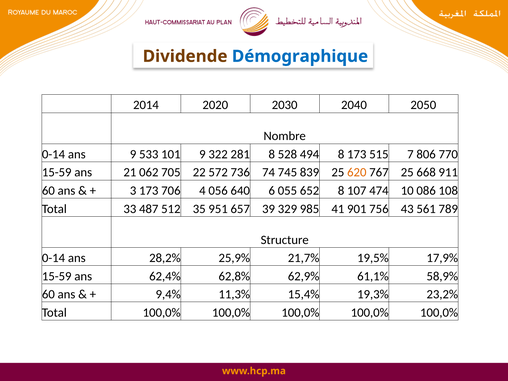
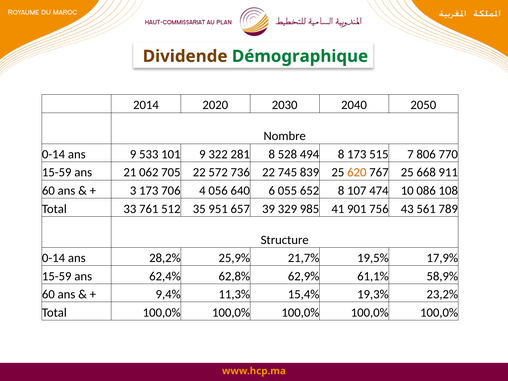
Démographique colour: blue -> green
736 74: 74 -> 22
487: 487 -> 761
